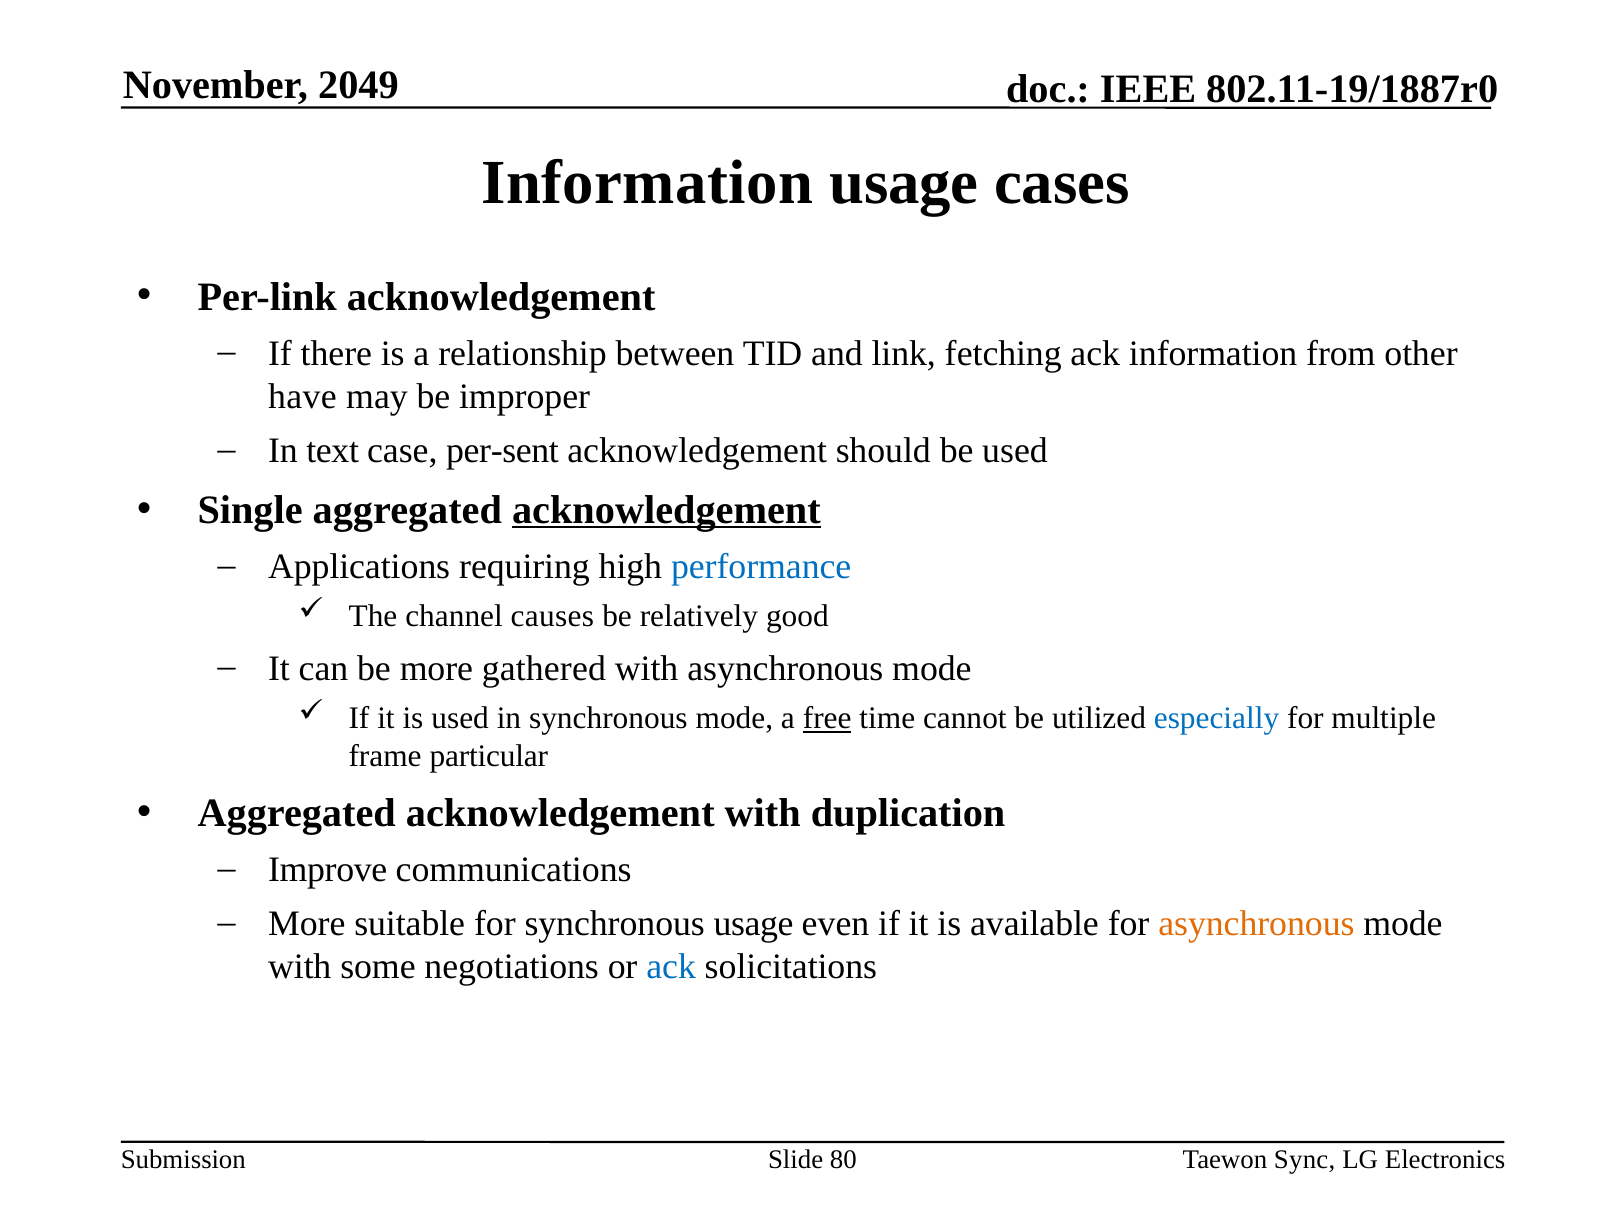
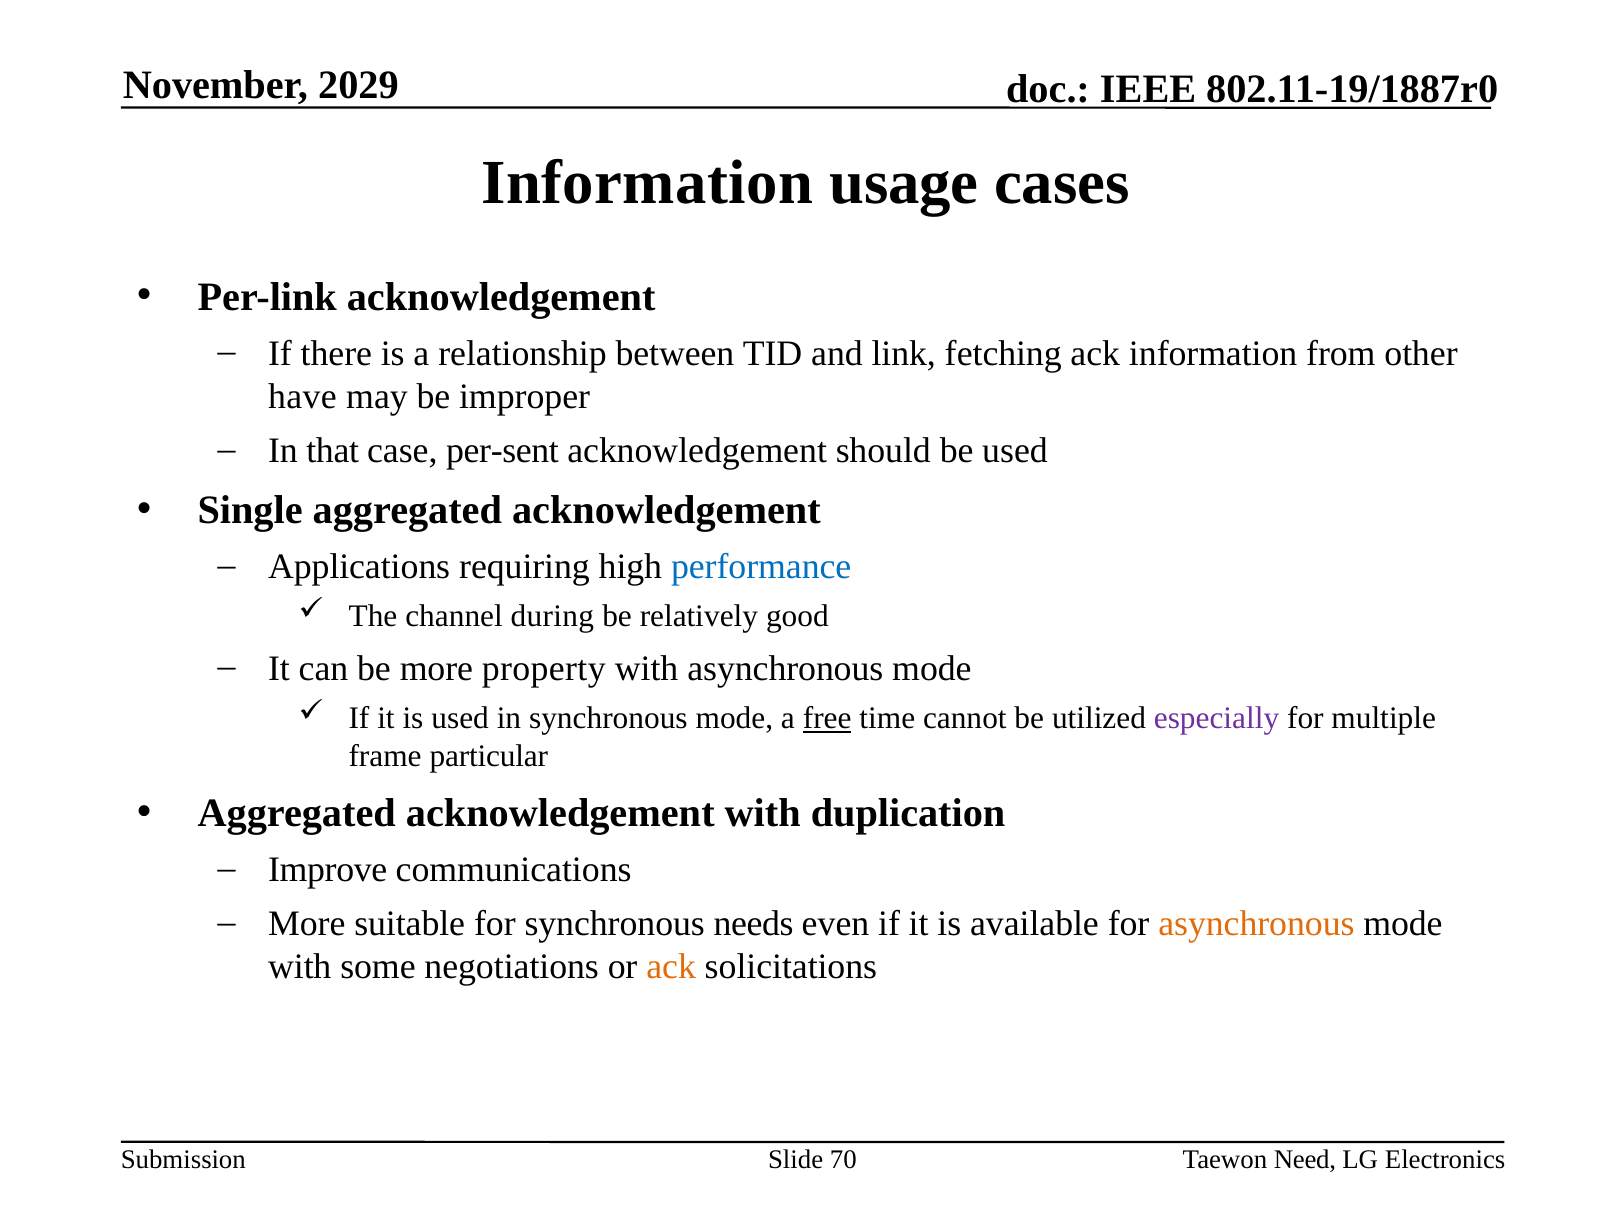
2049: 2049 -> 2029
text: text -> that
acknowledgement at (666, 510) underline: present -> none
causes: causes -> during
gathered: gathered -> property
especially colour: blue -> purple
synchronous usage: usage -> needs
ack at (671, 967) colour: blue -> orange
80: 80 -> 70
Sync: Sync -> Need
